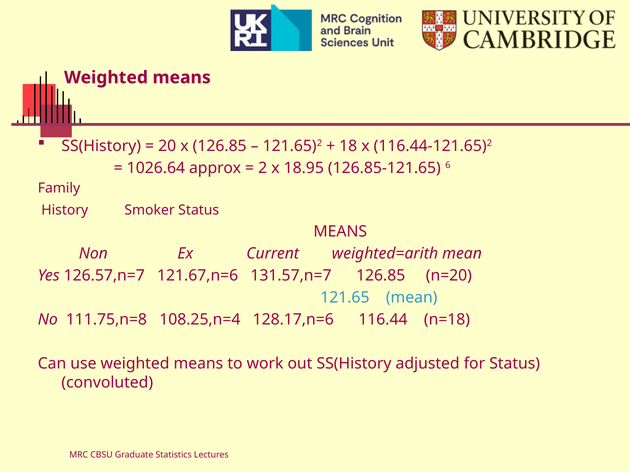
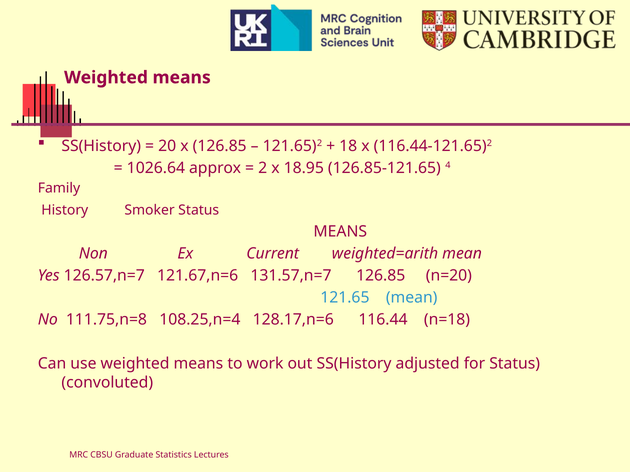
6: 6 -> 4
